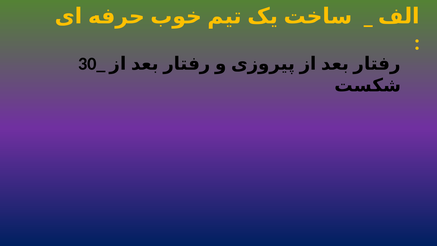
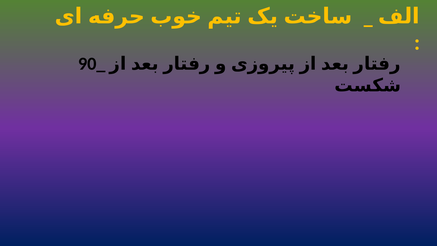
30_: 30_ -> 90_
